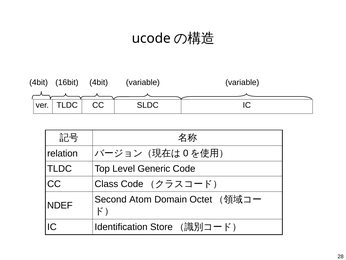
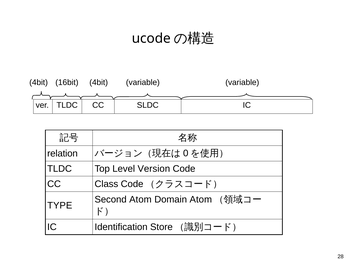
Generic: Generic -> Version
Domain Octet: Octet -> Atom
NDEF: NDEF -> TYPE
